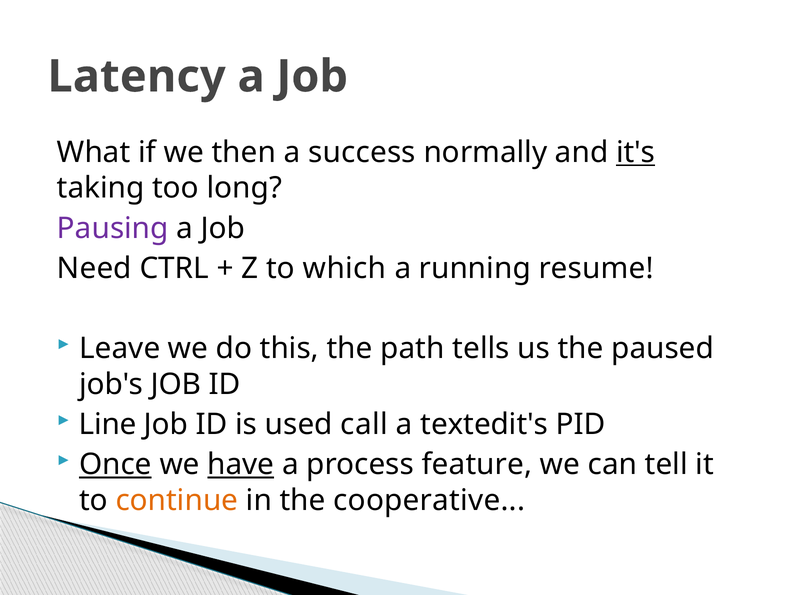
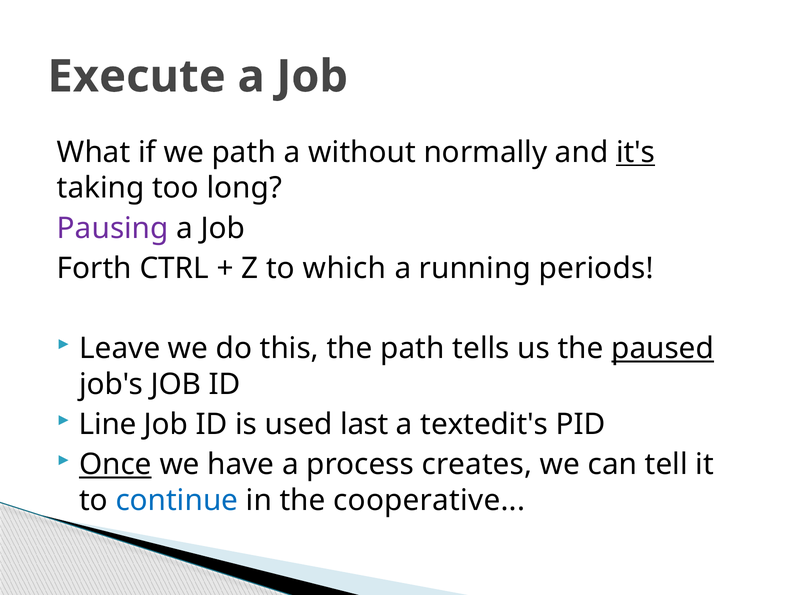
Latency: Latency -> Execute
we then: then -> path
success: success -> without
Need: Need -> Forth
resume: resume -> periods
paused underline: none -> present
call: call -> last
have underline: present -> none
feature: feature -> creates
continue colour: orange -> blue
